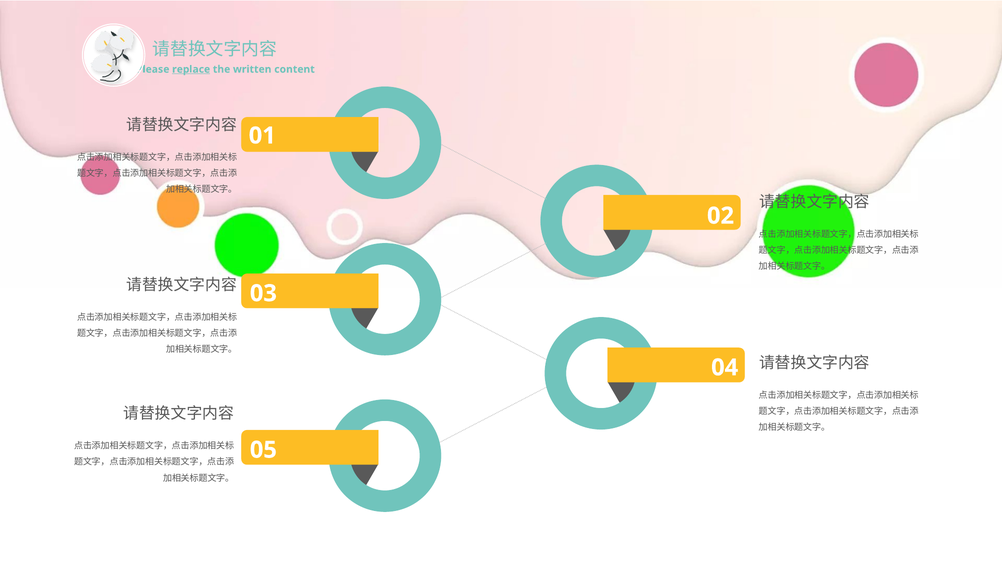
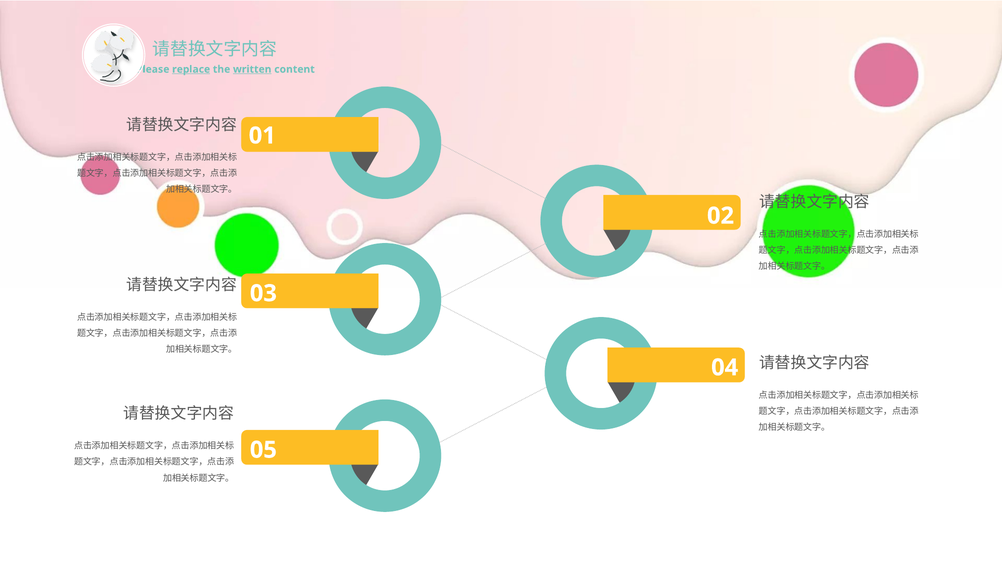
written underline: none -> present
